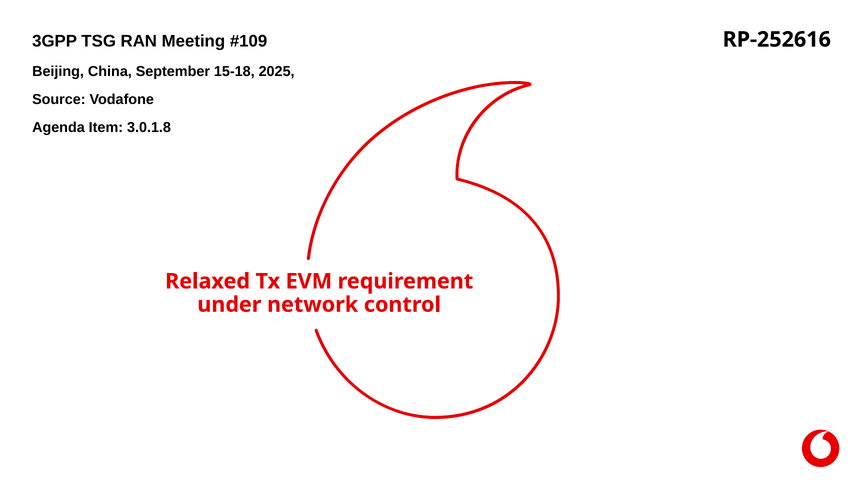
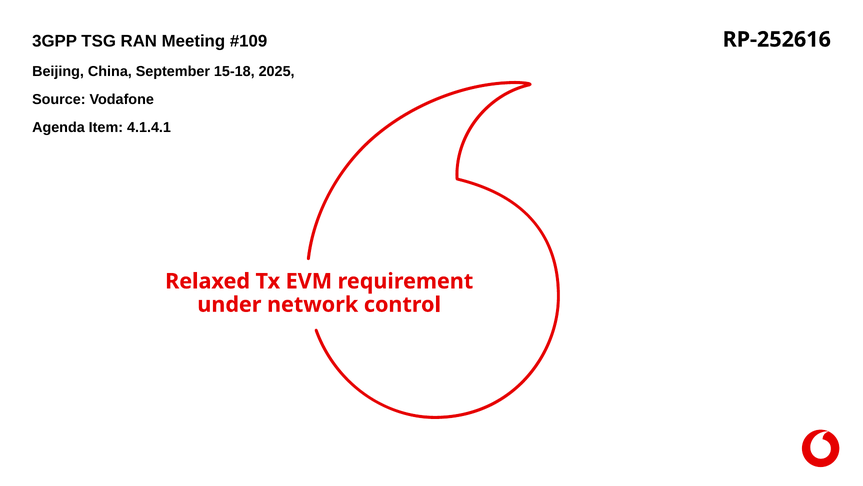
3.0.1.8: 3.0.1.8 -> 4.1.4.1
